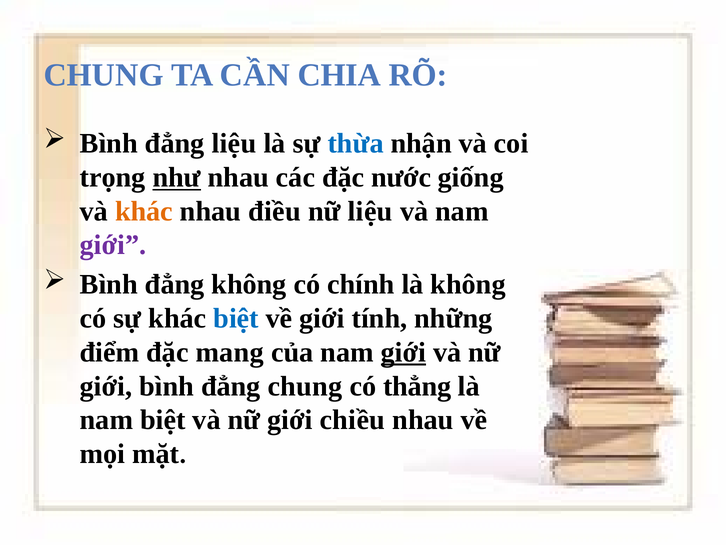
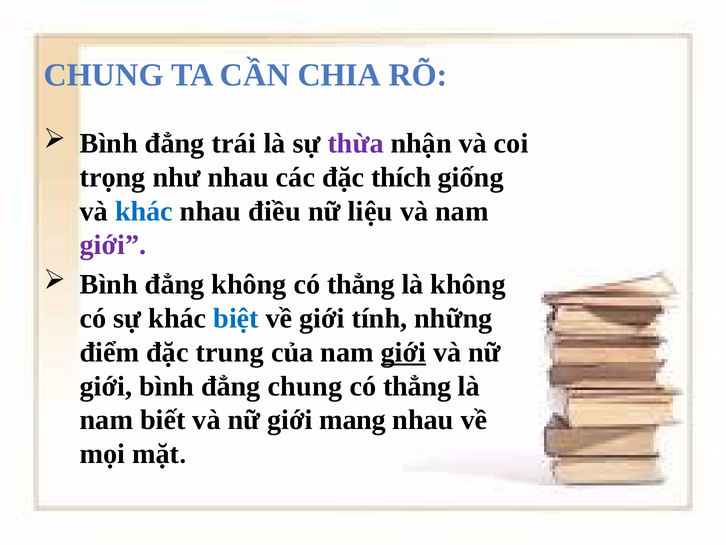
đẳng liệu: liệu -> trái
thừa colour: blue -> purple
như underline: present -> none
nước: nước -> thích
khác at (144, 211) colour: orange -> blue
không có chính: chính -> thẳng
mang: mang -> trung
nam biệt: biệt -> biết
chiều: chiều -> mang
